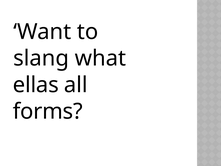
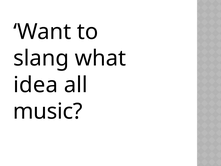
ellas: ellas -> idea
forms: forms -> music
